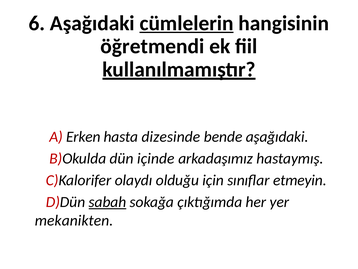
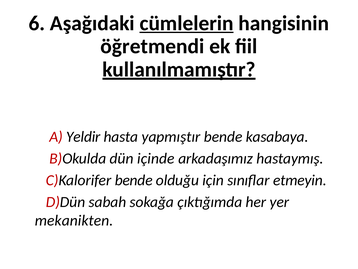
Erken: Erken -> Yeldir
dizesinde: dizesinde -> yapmıştır
bende aşağıdaki: aşağıdaki -> kasabaya
C)Kalorifer olaydı: olaydı -> bende
sabah underline: present -> none
